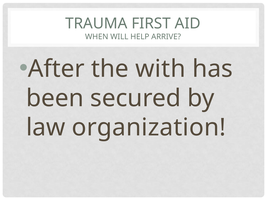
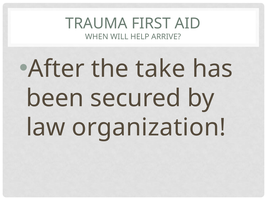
with: with -> take
